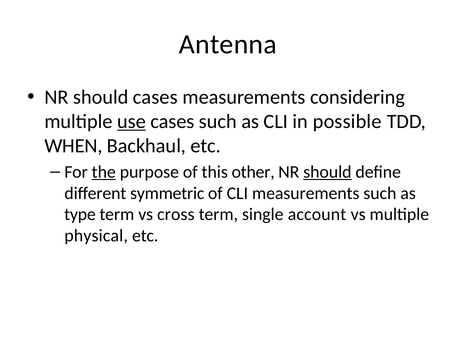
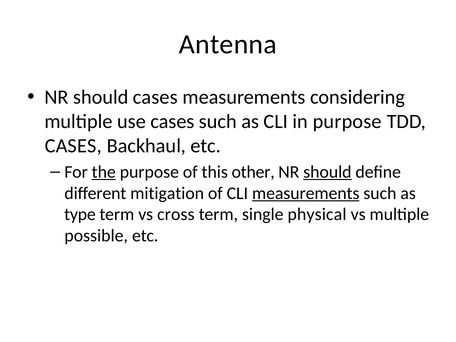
use underline: present -> none
in possible: possible -> purpose
WHEN at (73, 146): WHEN -> CASES
symmetric: symmetric -> mitigation
measurements at (306, 193) underline: none -> present
account: account -> physical
physical: physical -> possible
